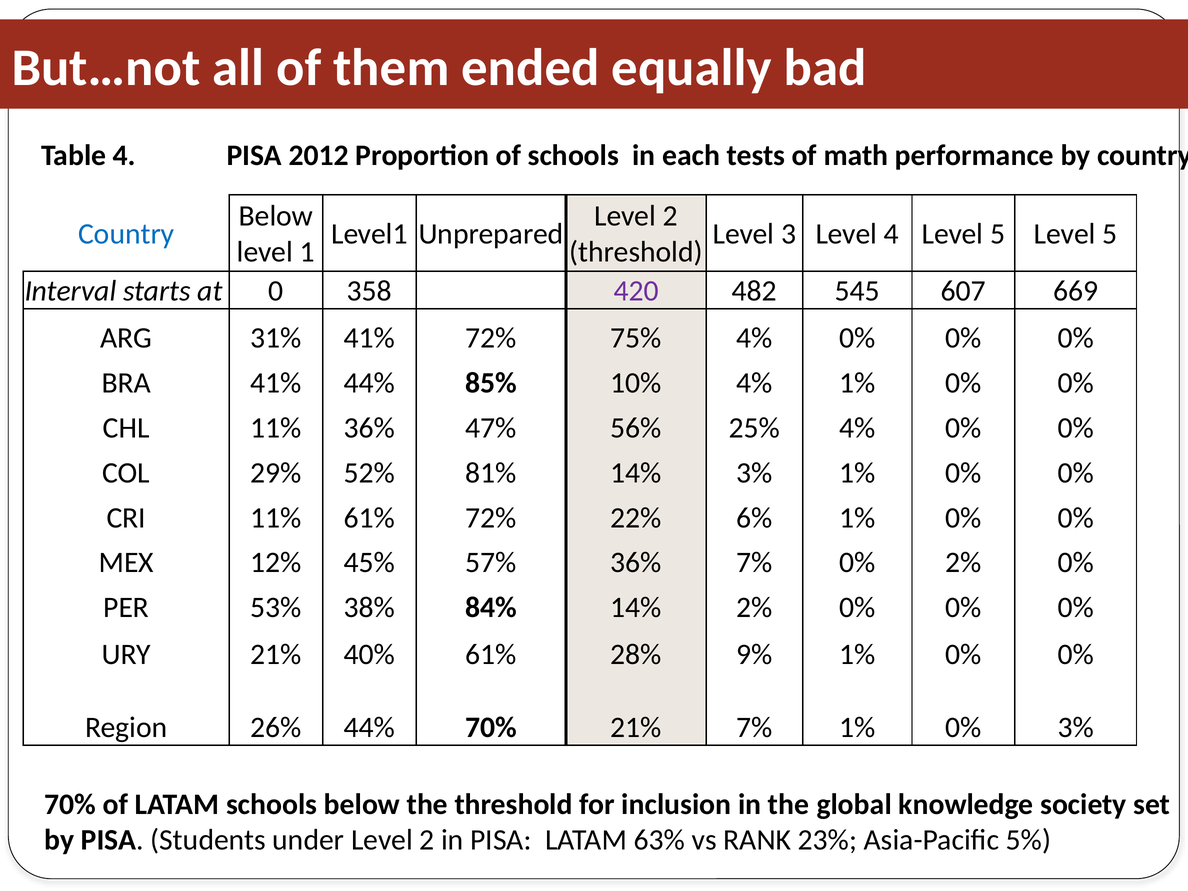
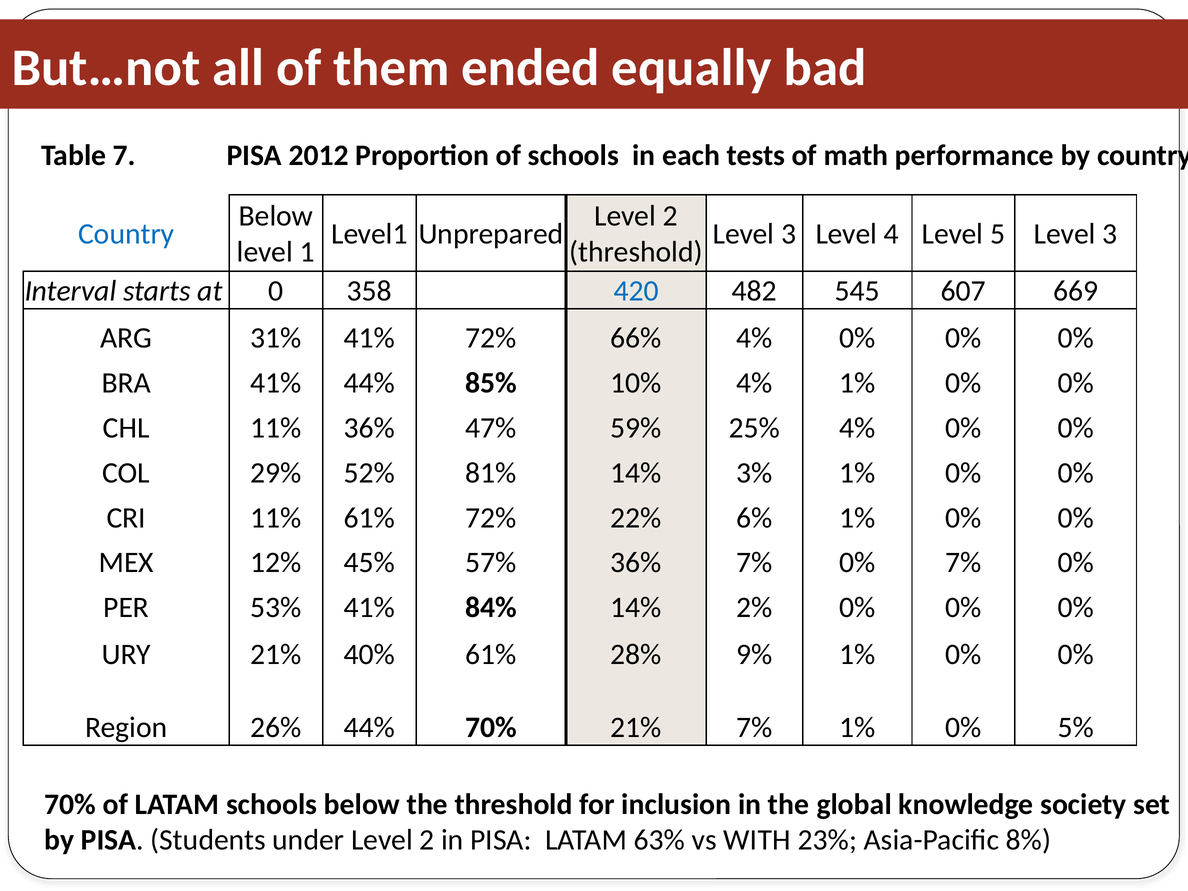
Table 4: 4 -> 7
5 Level 5: 5 -> 3
420 colour: purple -> blue
75%: 75% -> 66%
56%: 56% -> 59%
0% 2%: 2% -> 7%
53% 38%: 38% -> 41%
0% 3%: 3% -> 5%
RANK: RANK -> WITH
5%: 5% -> 8%
